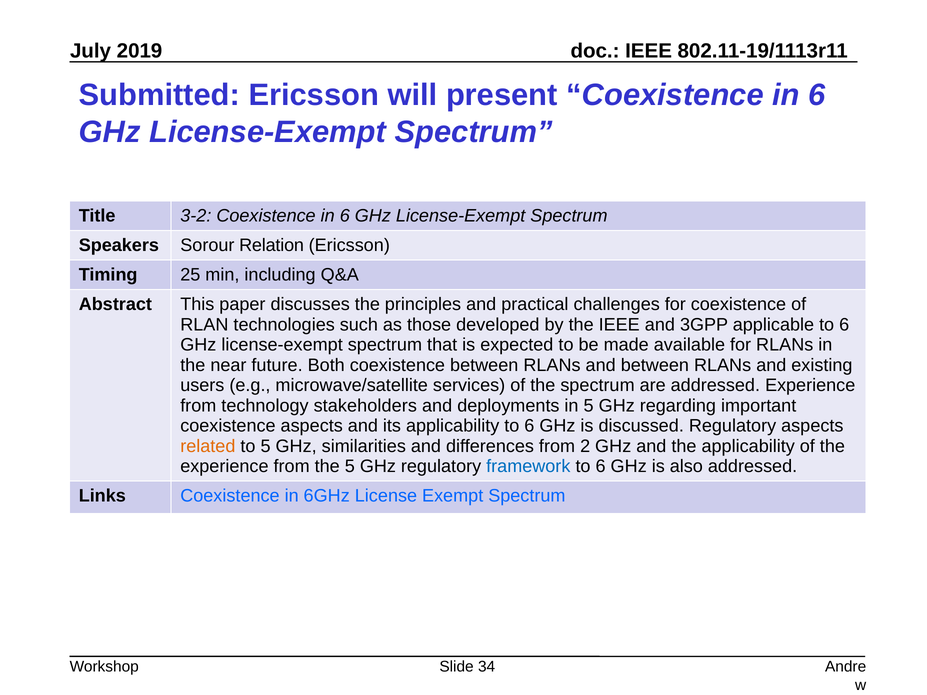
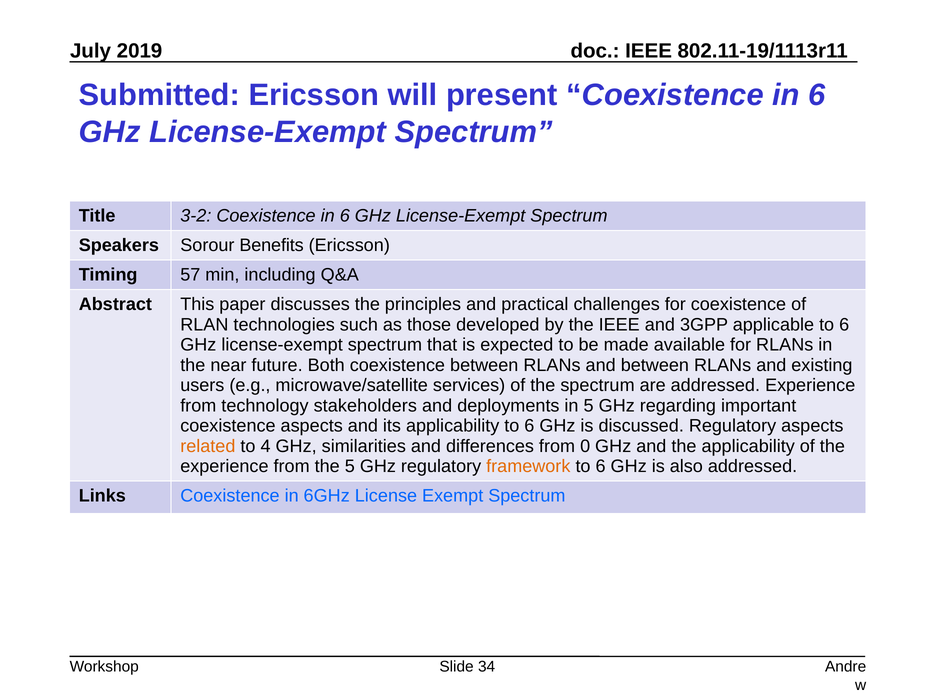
Relation: Relation -> Benefits
25: 25 -> 57
to 5: 5 -> 4
2: 2 -> 0
framework colour: blue -> orange
